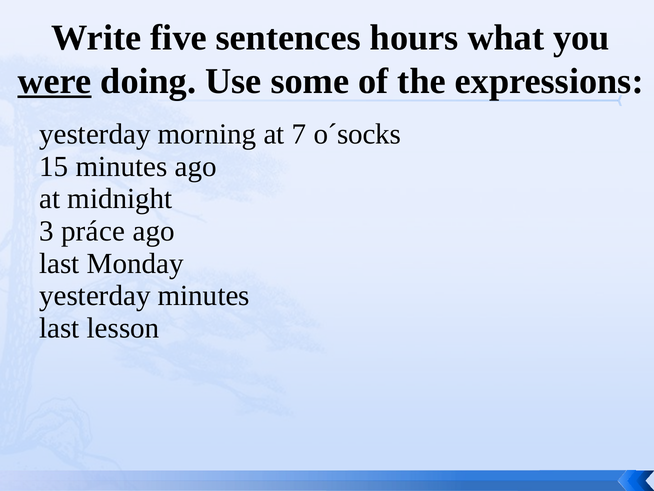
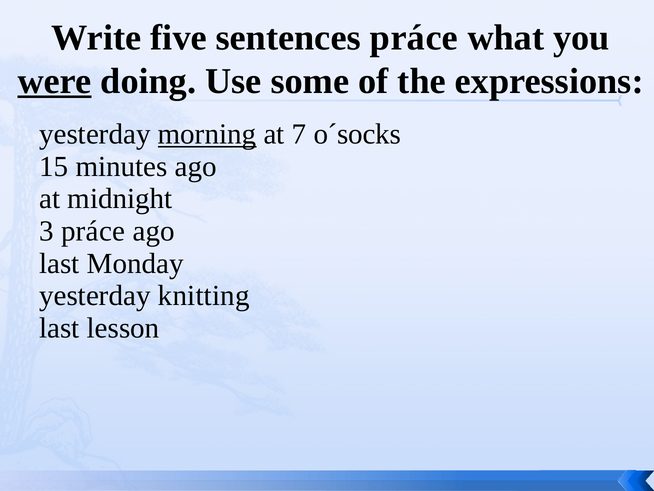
sentences hours: hours -> práce
morning underline: none -> present
yesterday minutes: minutes -> knitting
